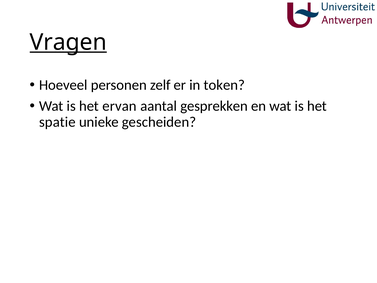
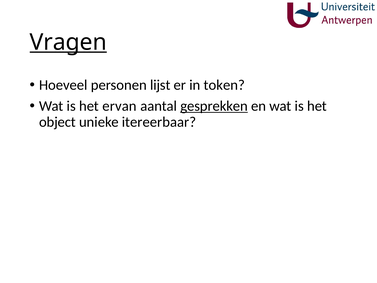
zelf: zelf -> lijst
gesprekken underline: none -> present
spatie: spatie -> object
gescheiden: gescheiden -> itereerbaar
